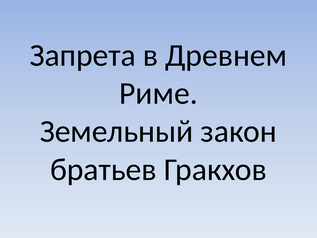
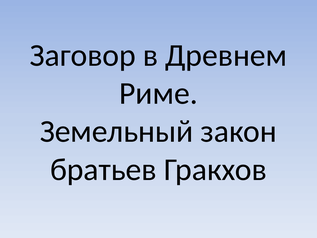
Запрета: Запрета -> Заговор
